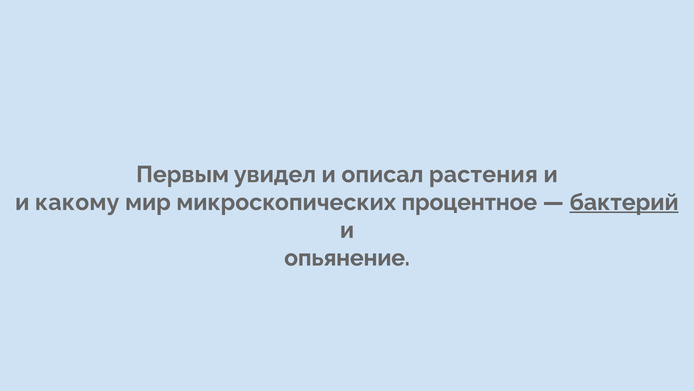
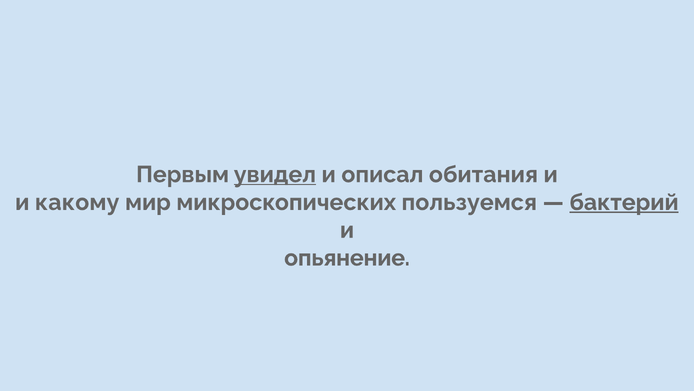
увидел underline: none -> present
растения: растения -> обитания
процентное: процентное -> пользуемся
